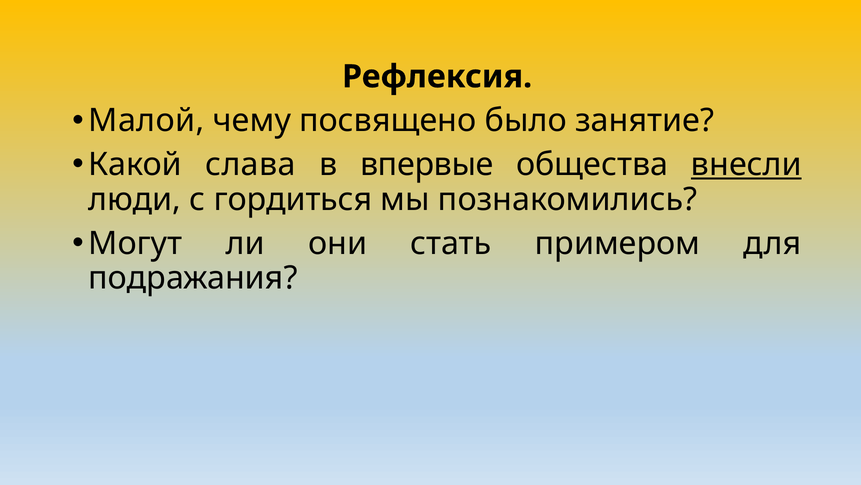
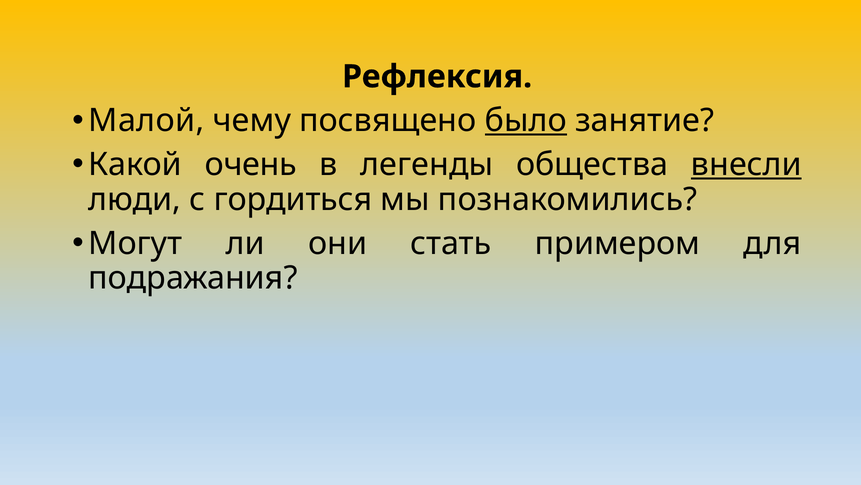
было underline: none -> present
слава: слава -> очень
впервые: впервые -> легенды
